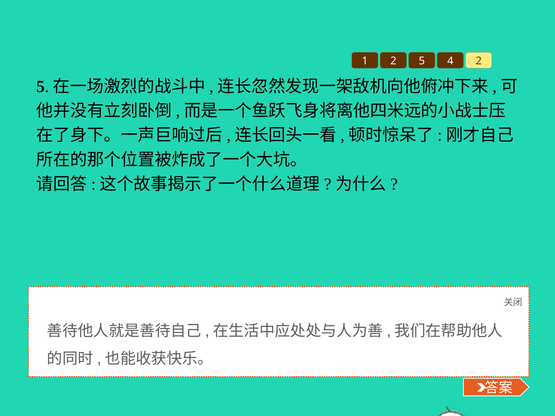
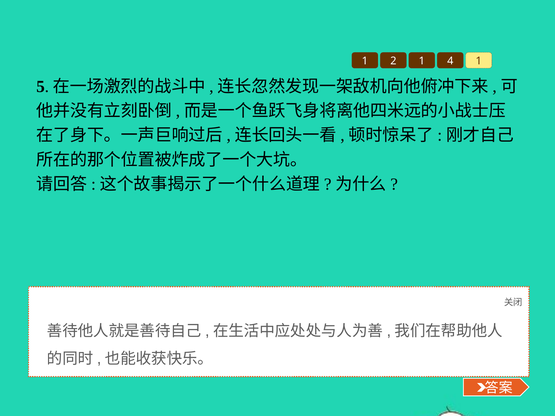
2 5: 5 -> 1
4 2: 2 -> 1
